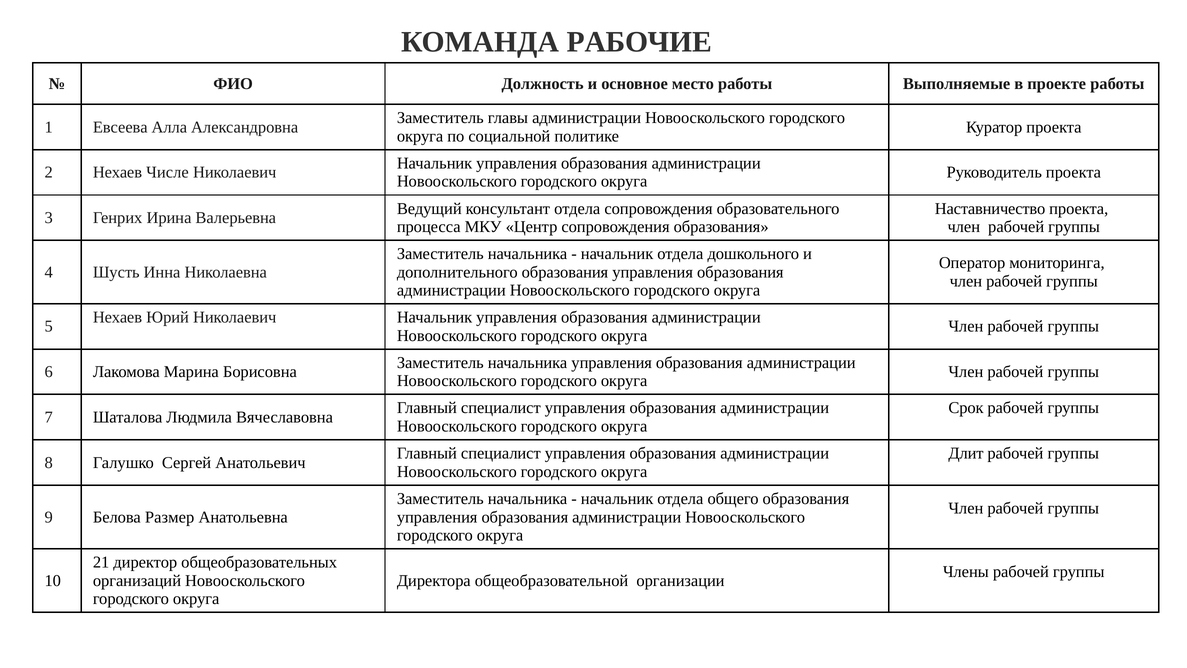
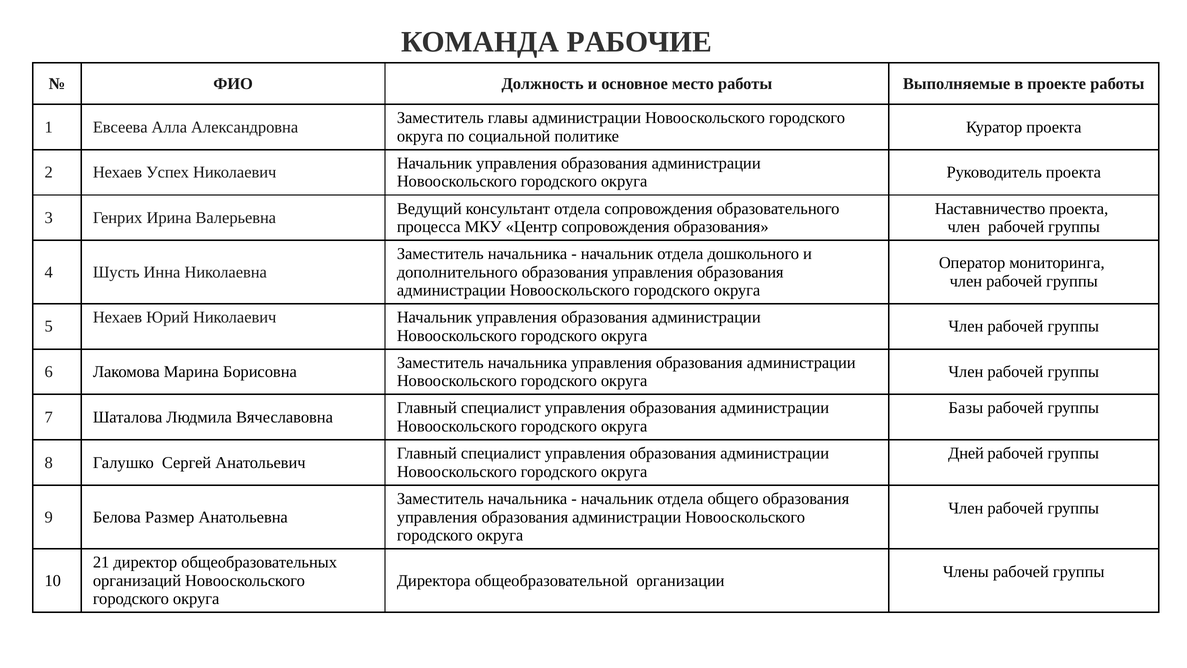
Числе: Числе -> Успех
Срок: Срок -> Базы
Длит: Длит -> Дней
